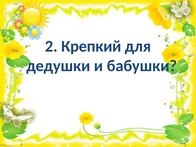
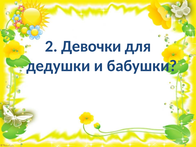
Крепкий: Крепкий -> Девочки
